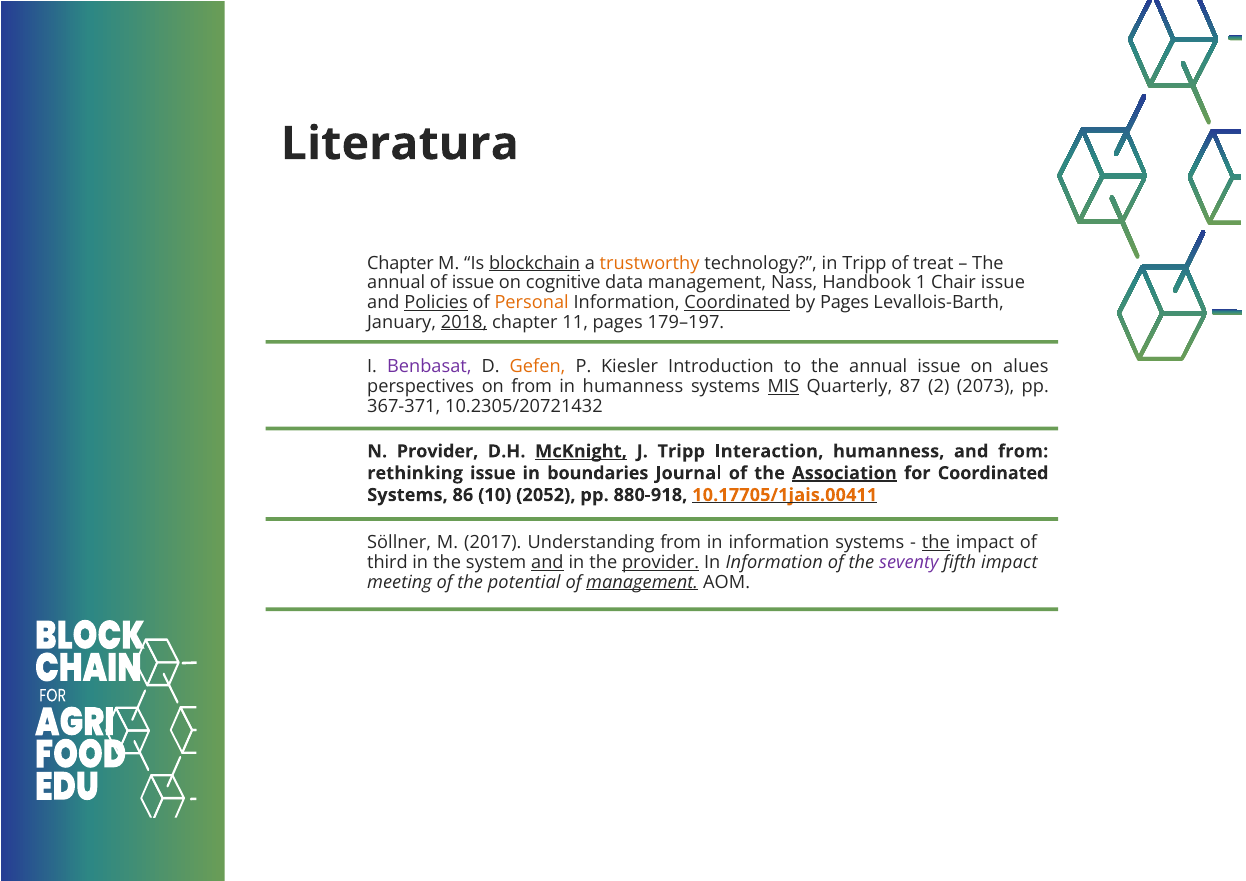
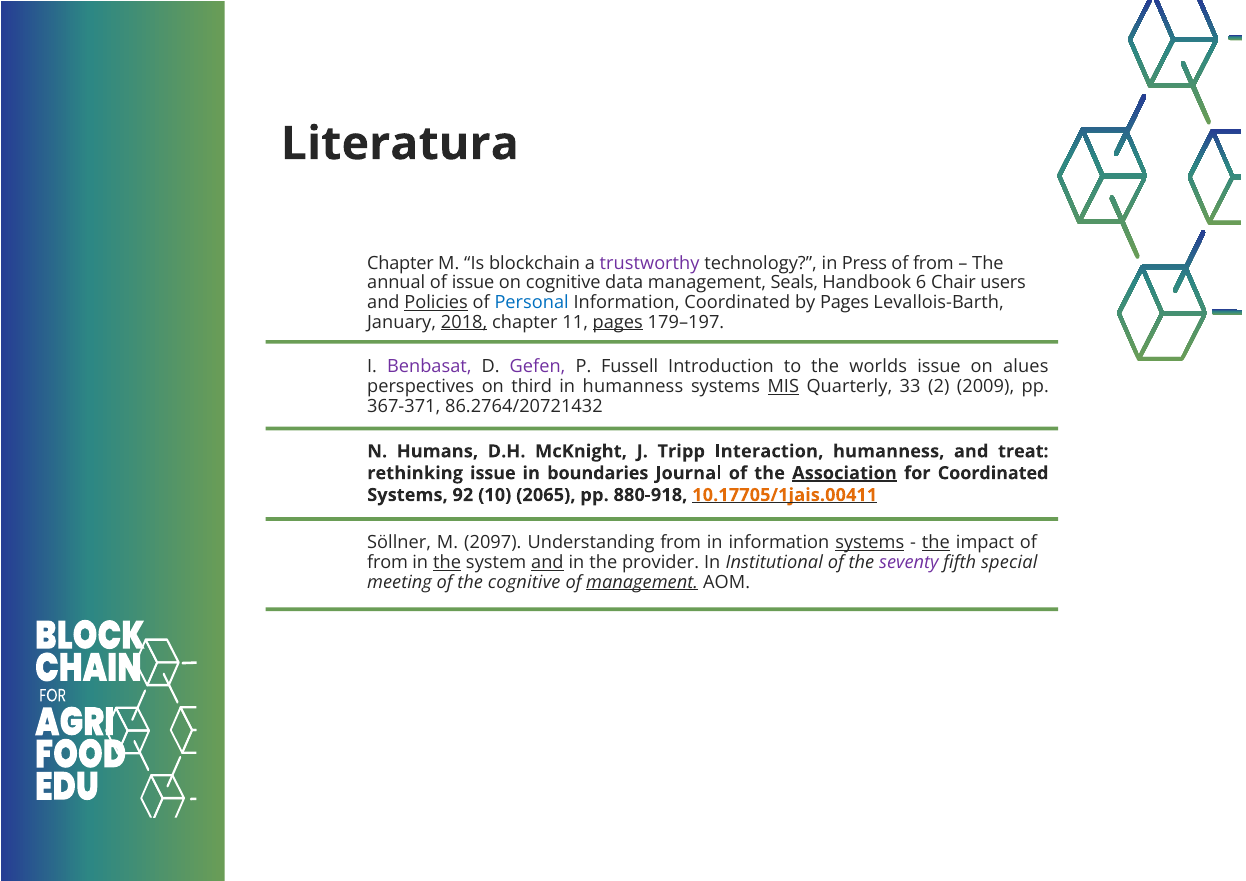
blockchain underline: present -> none
trustworthy colour: orange -> purple
in Tripp: Tripp -> Press
treat at (933, 263): treat -> from
Nass: Nass -> Seals
1: 1 -> 6
Chair issue: issue -> users
Personal colour: orange -> blue
Coordinated at (737, 303) underline: present -> none
pages at (618, 322) underline: none -> present
Gefen colour: orange -> purple
Kiesler: Kiesler -> Fussell
to the annual: annual -> worlds
on from: from -> third
87: 87 -> 33
2073: 2073 -> 2009
10.2305/20721432: 10.2305/20721432 -> 86.2764/20721432
N Provider: Provider -> Humans
McKnight underline: present -> none
and from: from -> treat
86: 86 -> 92
2052: 2052 -> 2065
2017: 2017 -> 2097
systems at (870, 543) underline: none -> present
third at (387, 563): third -> from
the at (447, 563) underline: none -> present
provider at (661, 563) underline: present -> none
Information at (774, 563): Information -> Institutional
fifth impact: impact -> special
the potential: potential -> cognitive
